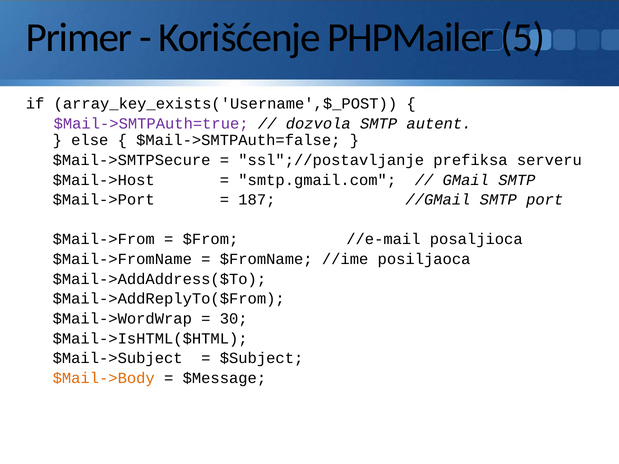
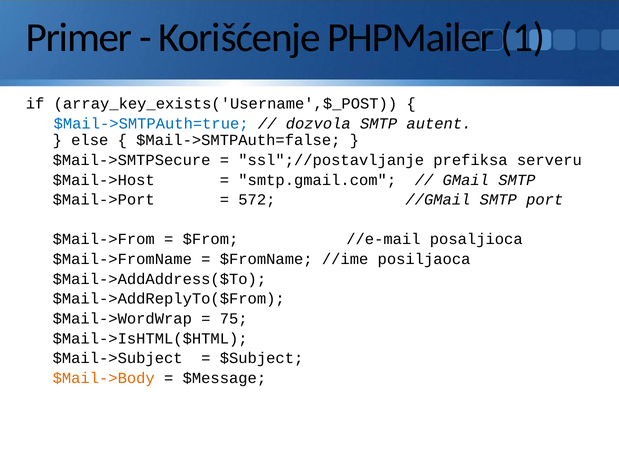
5: 5 -> 1
$Mail->SMTPAuth=true colour: purple -> blue
187: 187 -> 572
30: 30 -> 75
